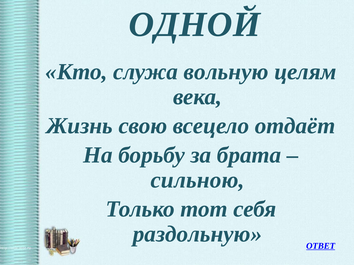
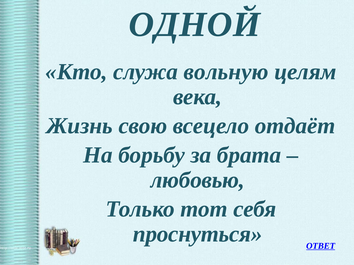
сильною: сильною -> любовью
раздольную: раздольную -> проснуться
